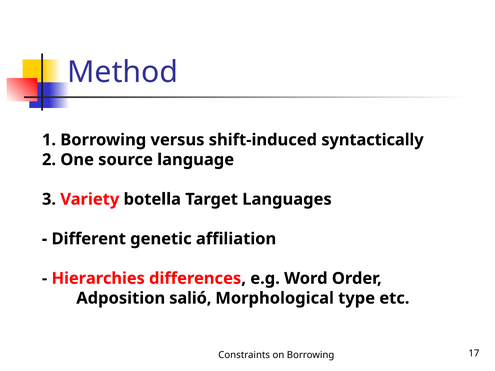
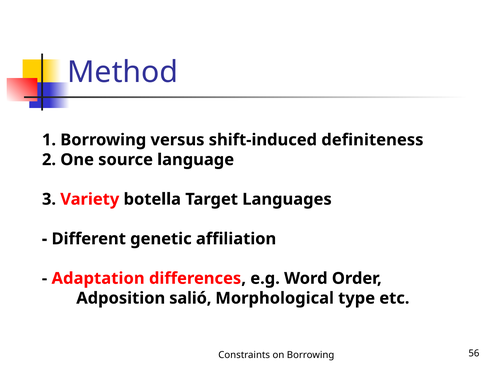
syntactically: syntactically -> definiteness
Hierarchies: Hierarchies -> Adaptation
17: 17 -> 56
